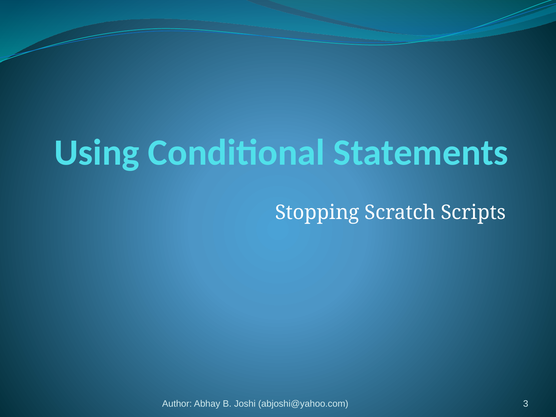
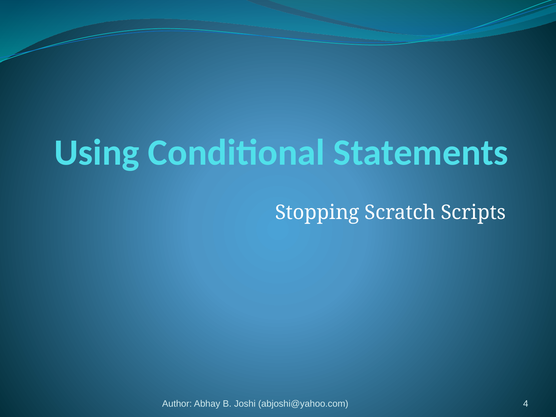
3: 3 -> 4
